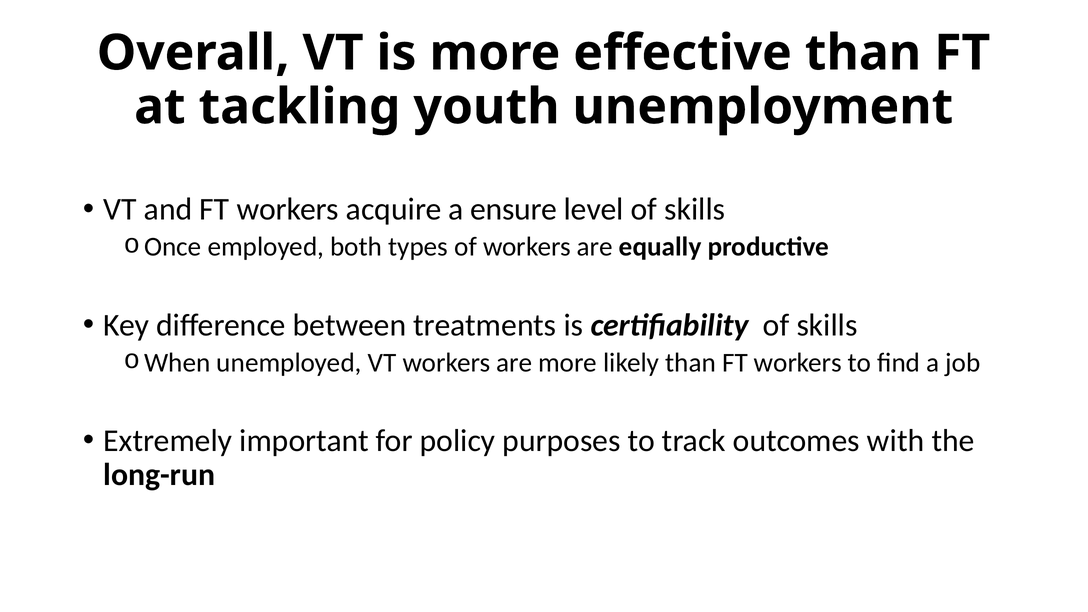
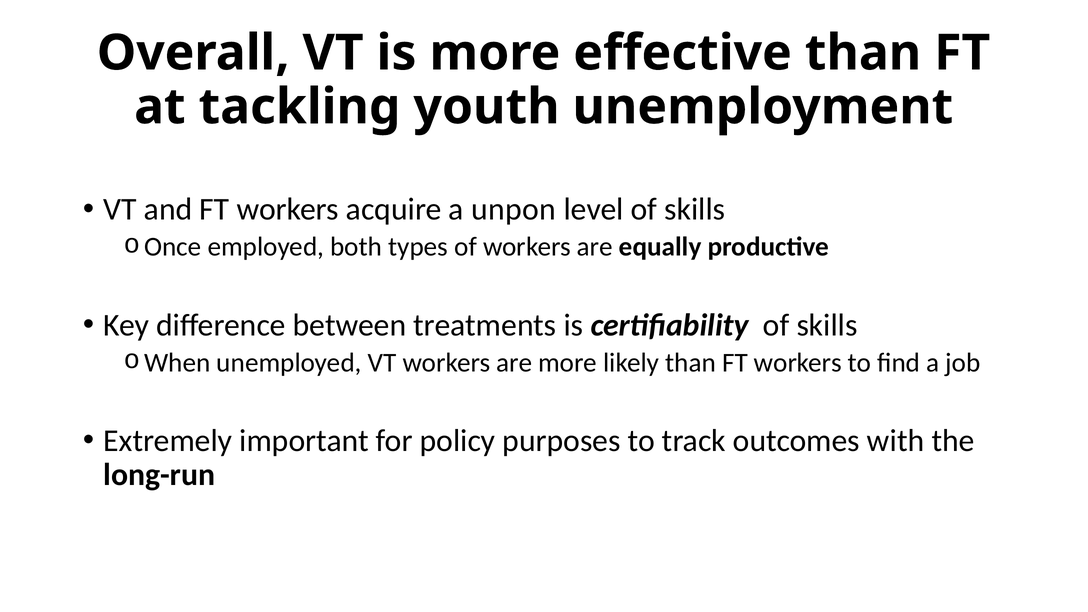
ensure: ensure -> unpon
